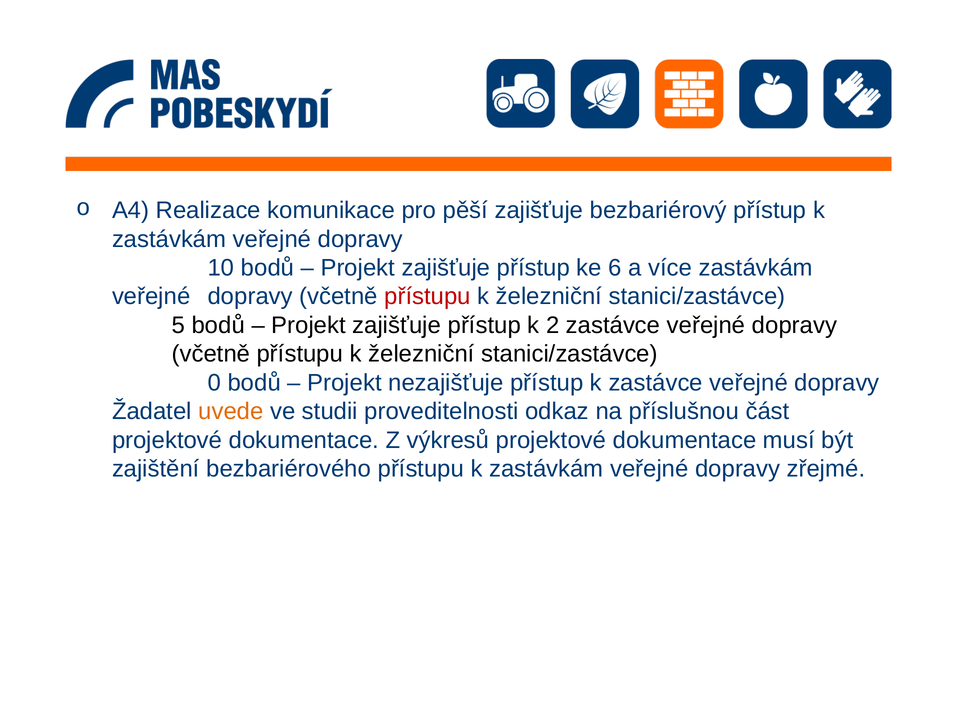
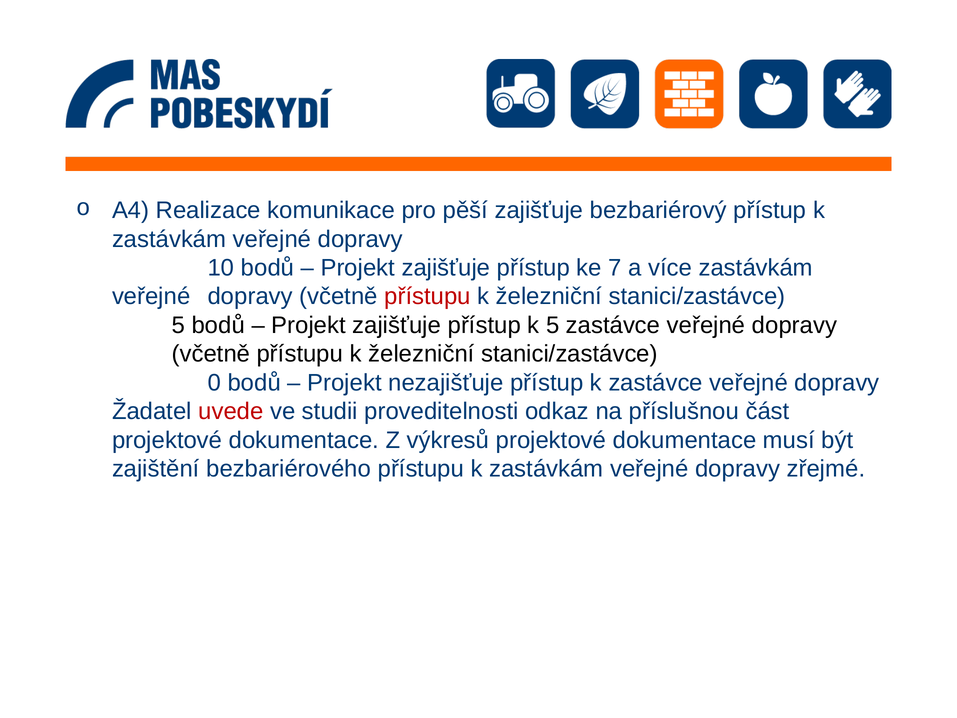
6: 6 -> 7
k 2: 2 -> 5
uvede colour: orange -> red
